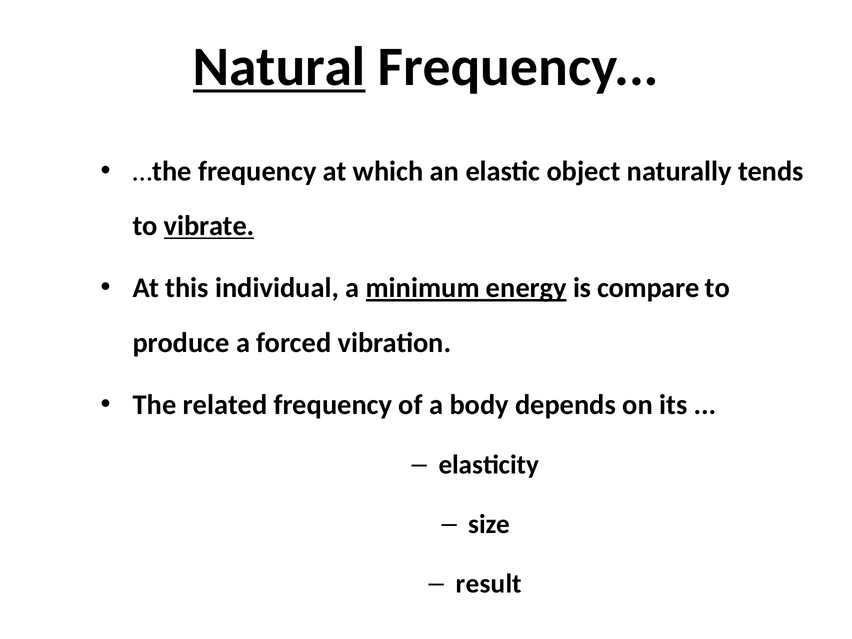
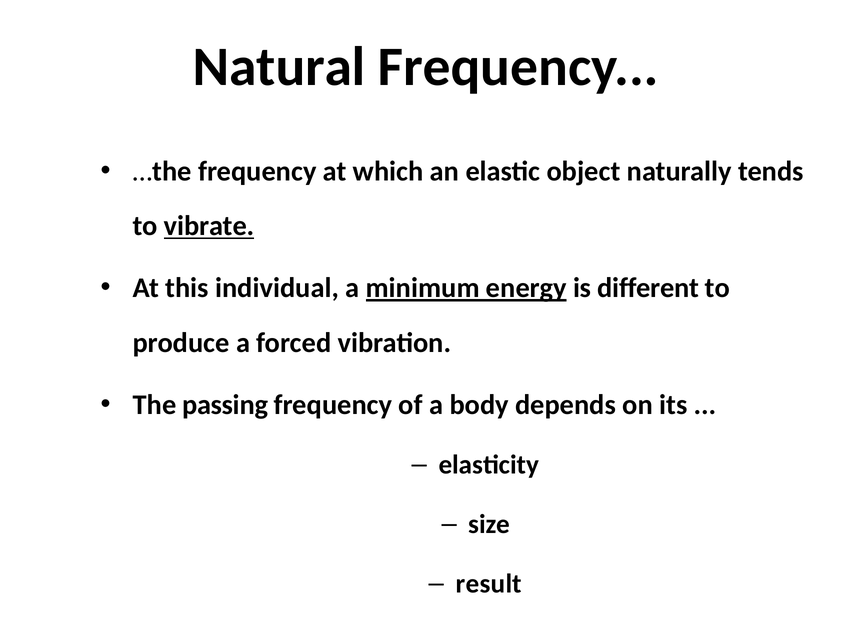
Natural underline: present -> none
compare: compare -> different
related: related -> passing
